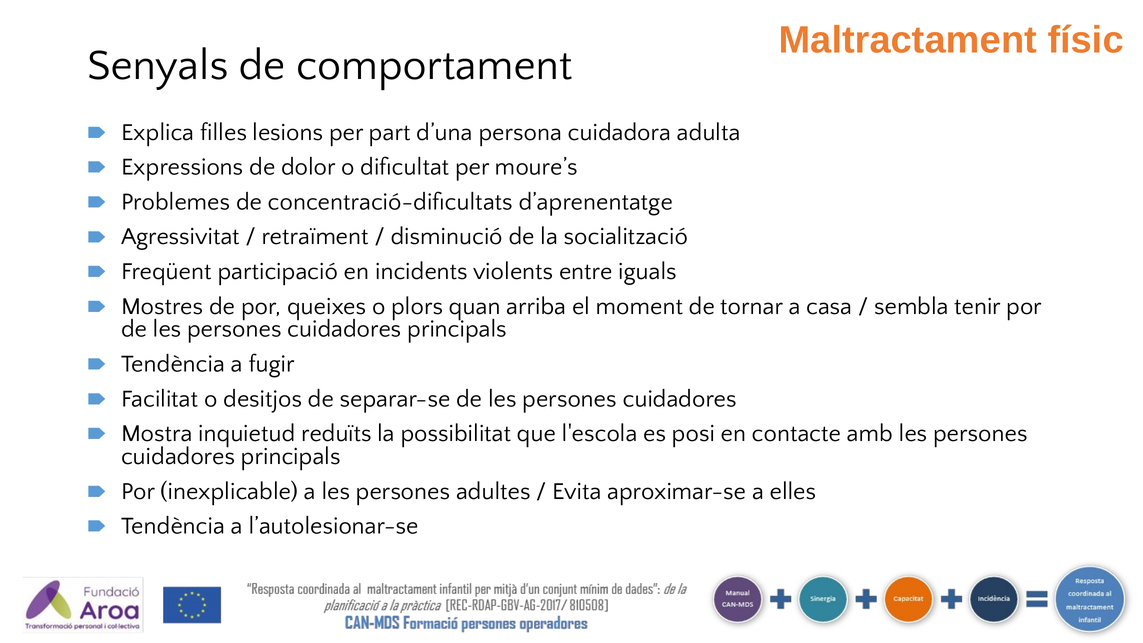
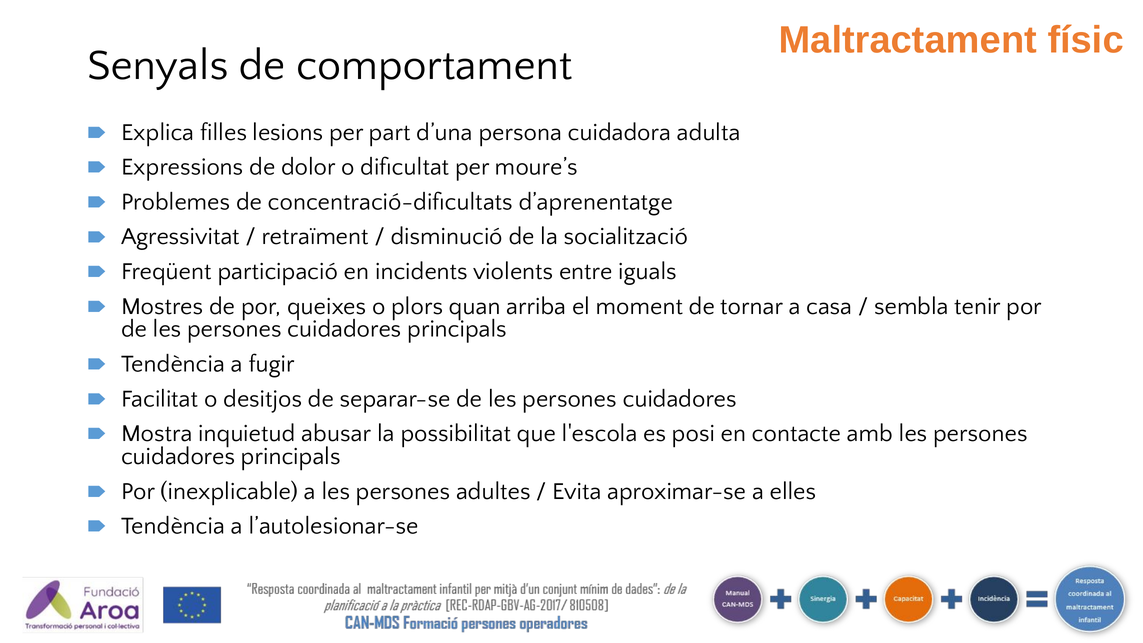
reduïts: reduïts -> abusar
